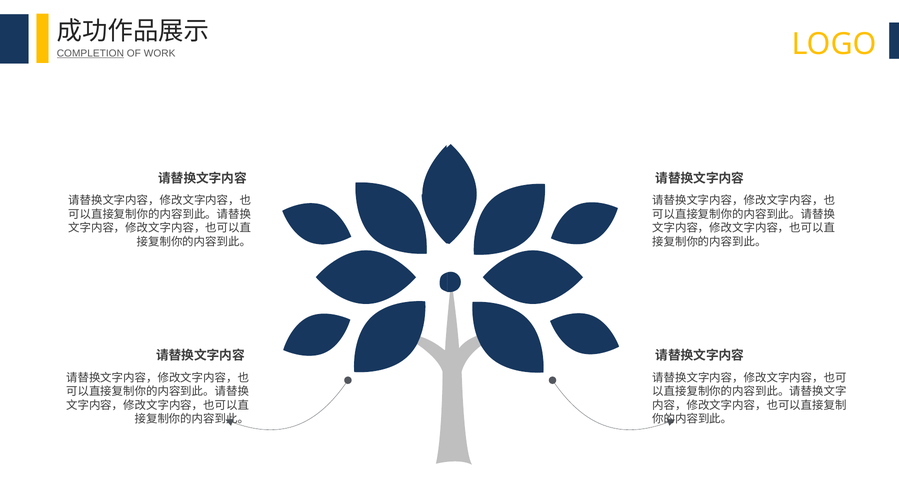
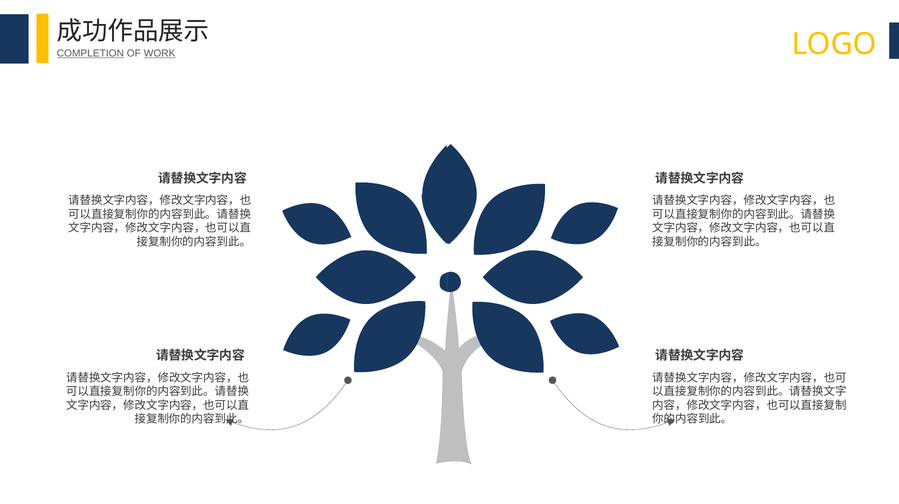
WORK underline: none -> present
